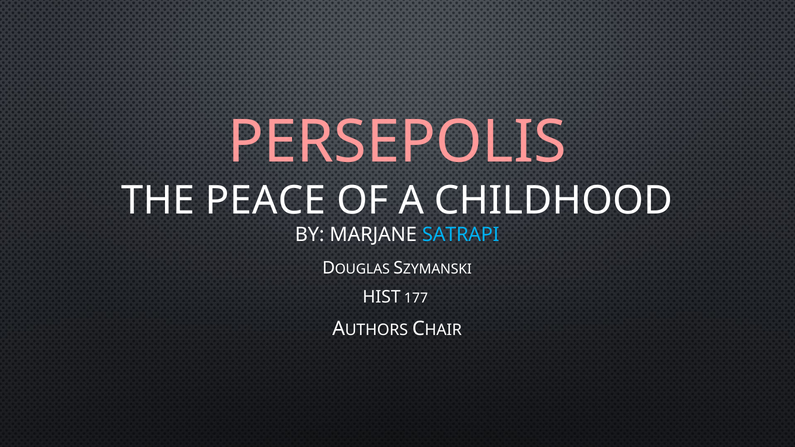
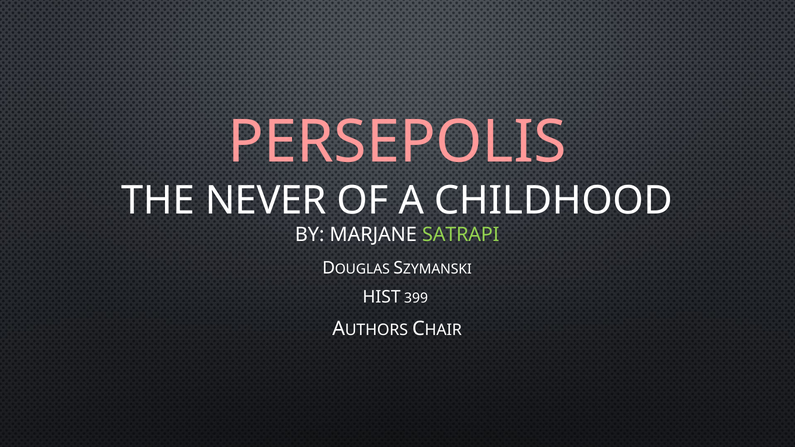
PEACE: PEACE -> NEVER
SATRAPI colour: light blue -> light green
177: 177 -> 399
